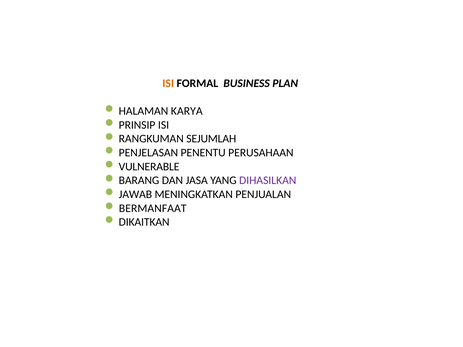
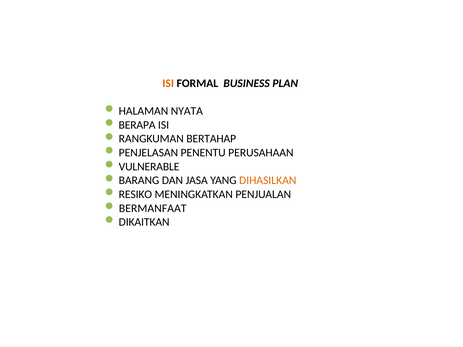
KARYA: KARYA -> NYATA
PRINSIP: PRINSIP -> BERAPA
SEJUMLAH: SEJUMLAH -> BERTAHAP
DIHASILKAN colour: purple -> orange
JAWAB: JAWAB -> RESIKO
